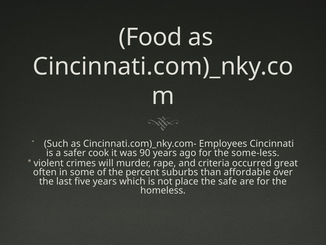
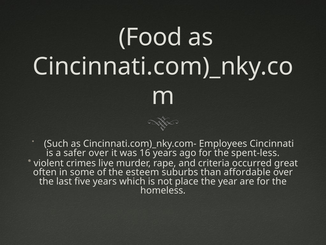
safer cook: cook -> over
90: 90 -> 16
some-less: some-less -> spent-less
will: will -> live
percent: percent -> esteem
safe: safe -> year
